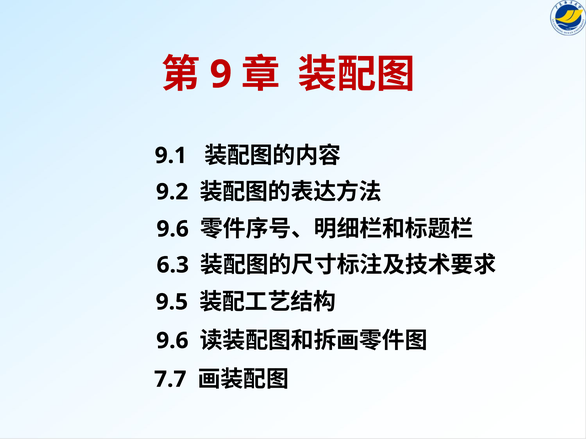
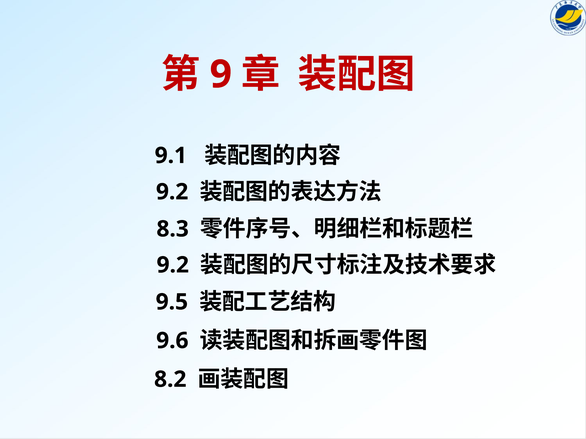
9.6 at (173, 229): 9.6 -> 8.3
6.3 at (173, 265): 6.3 -> 9.2
7.7: 7.7 -> 8.2
